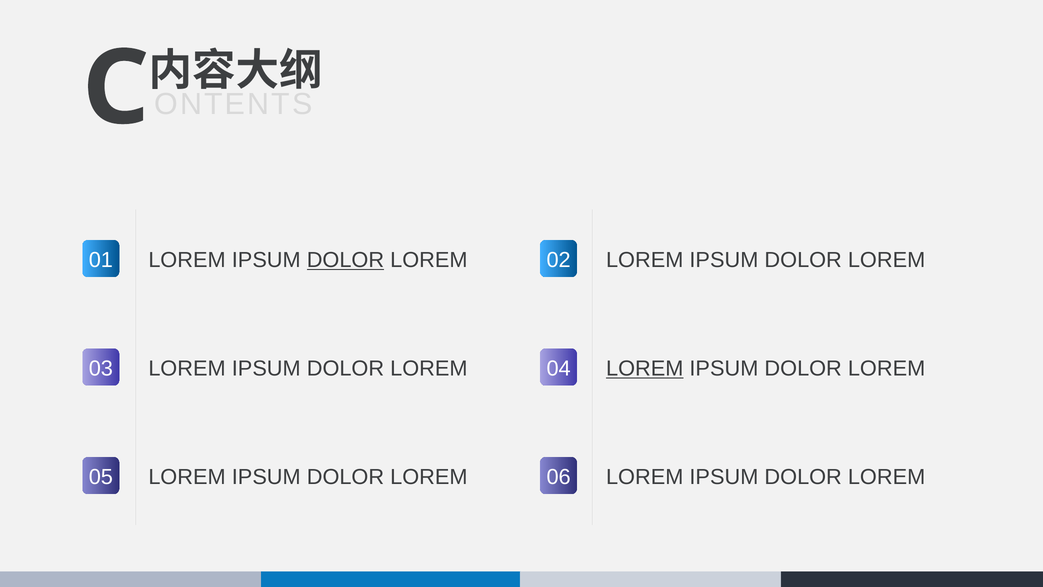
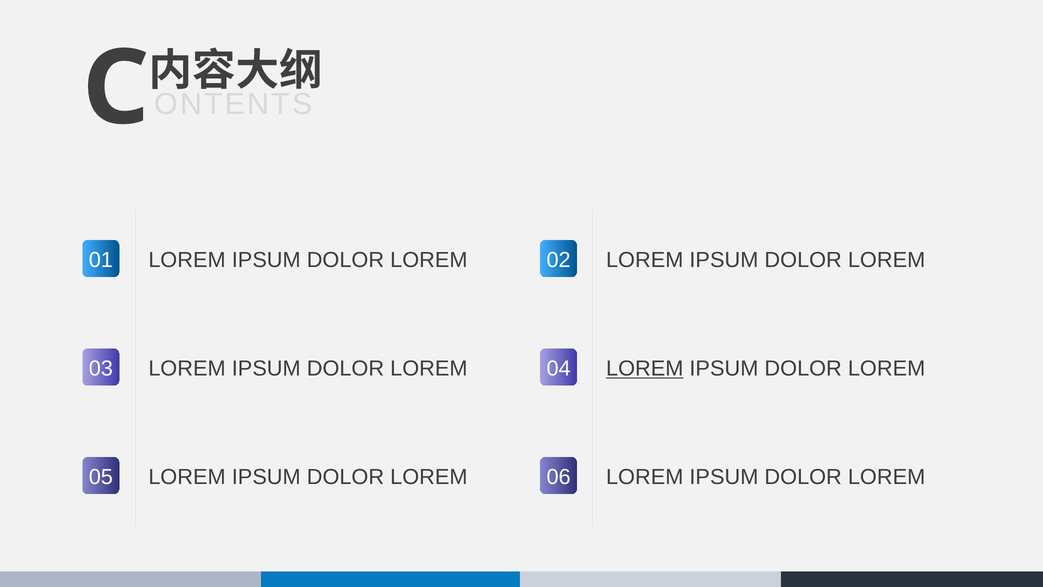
DOLOR at (345, 260) underline: present -> none
